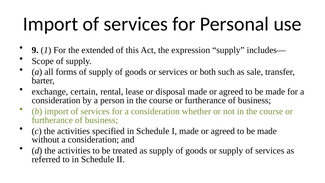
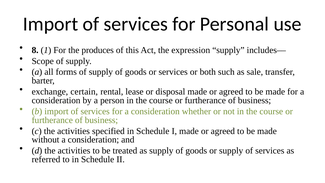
9: 9 -> 8
extended: extended -> produces
